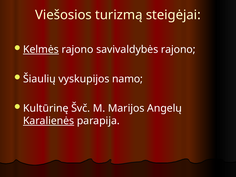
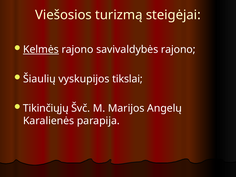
namo: namo -> tikslai
Kultūrinę: Kultūrinę -> Tikinčiųjų
Karalienės underline: present -> none
